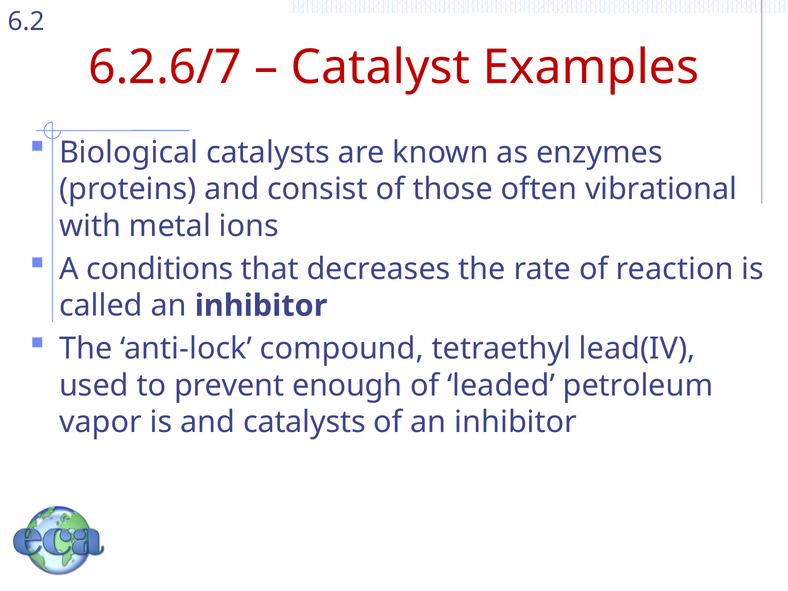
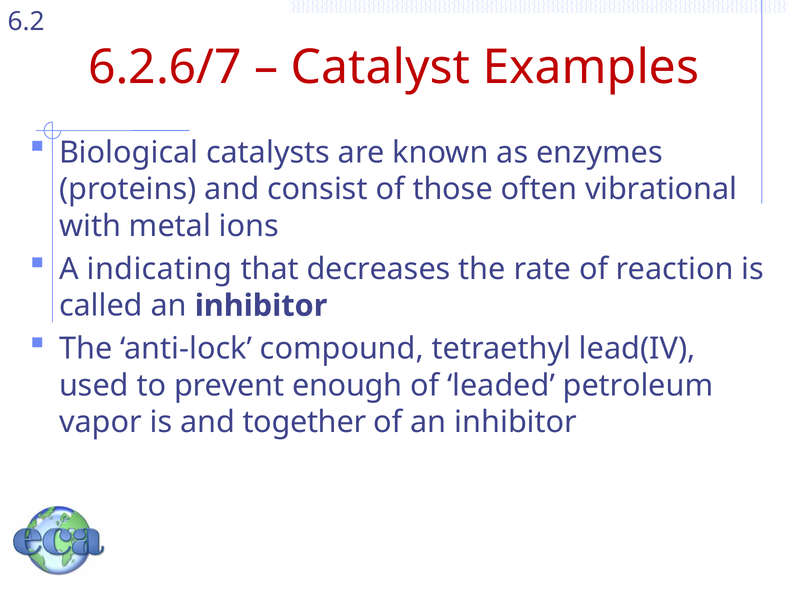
conditions: conditions -> indicating
and catalysts: catalysts -> together
